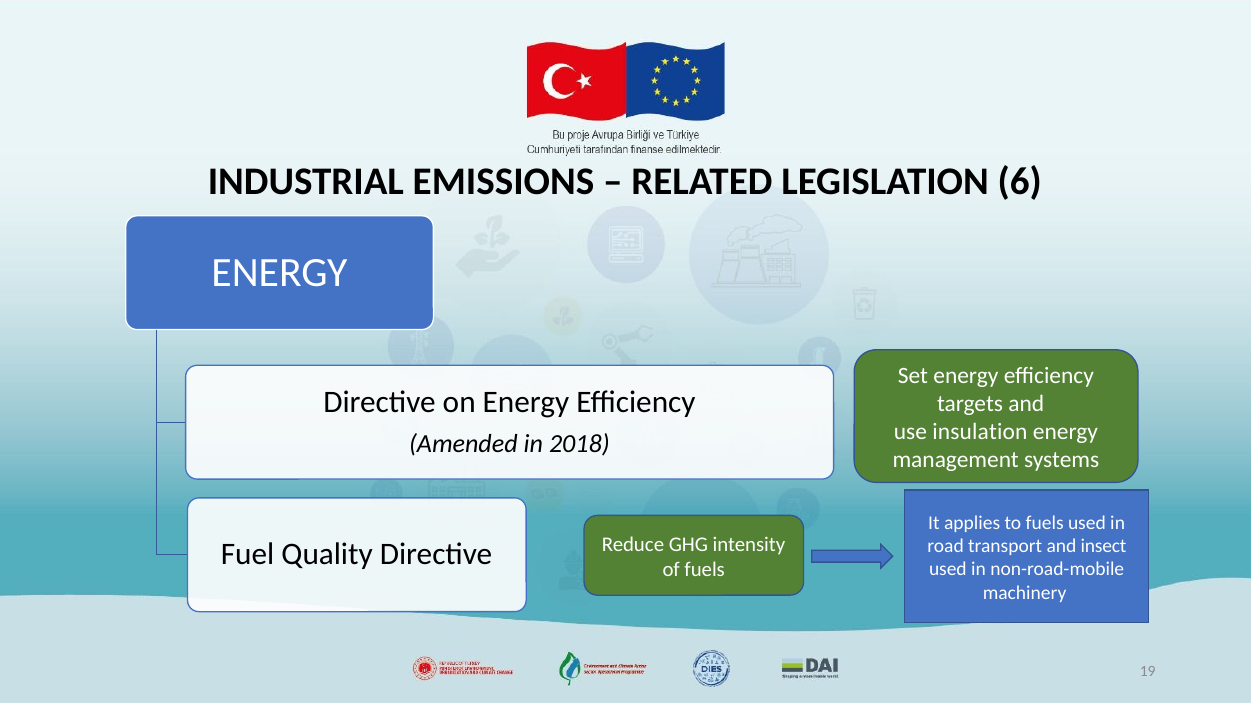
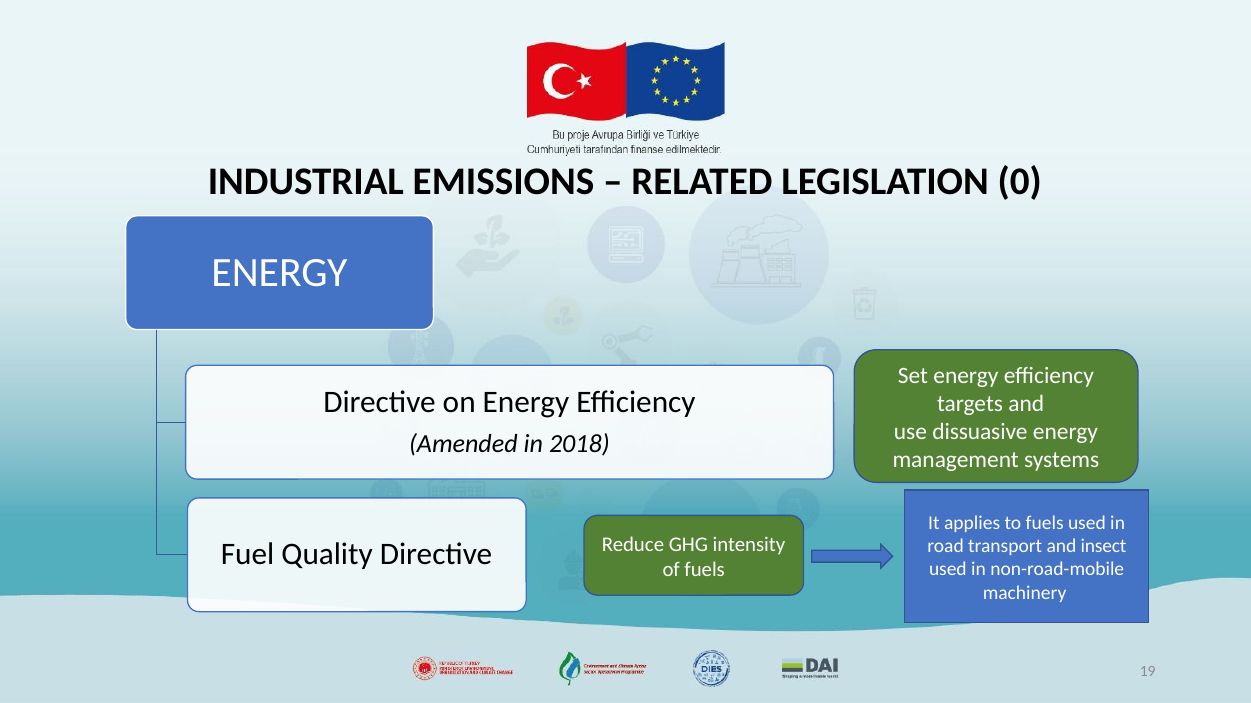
6: 6 -> 0
insulation: insulation -> dissuasive
